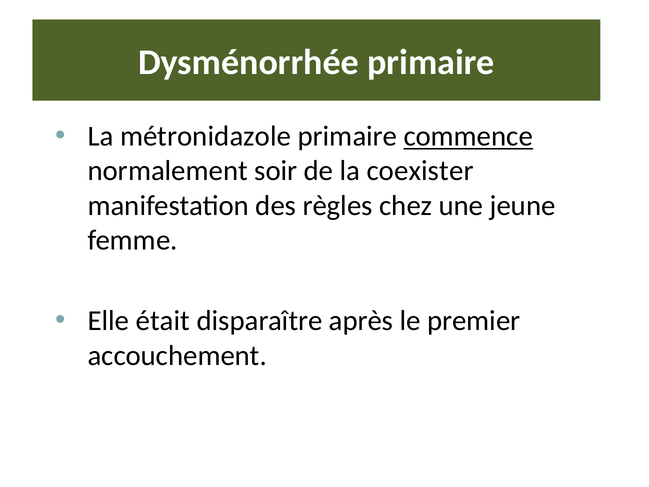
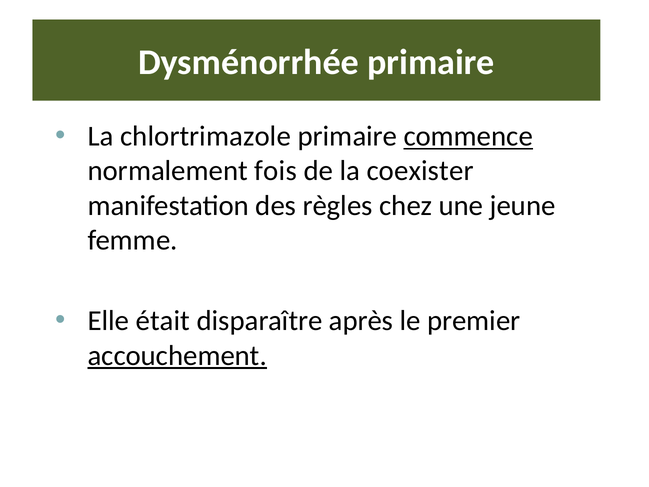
métronidazole: métronidazole -> chlortrimazole
soir: soir -> fois
accouchement underline: none -> present
